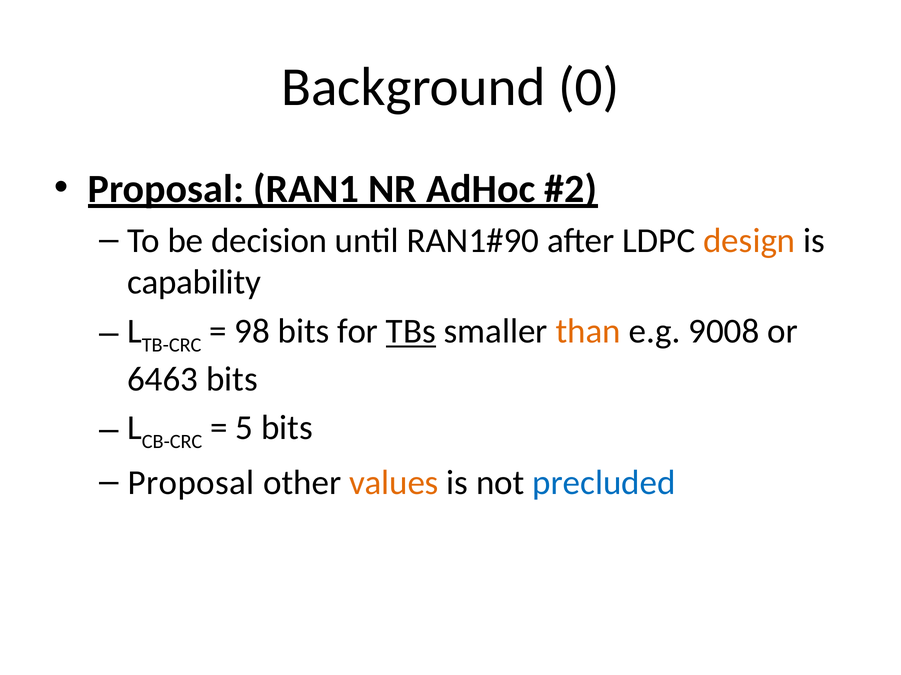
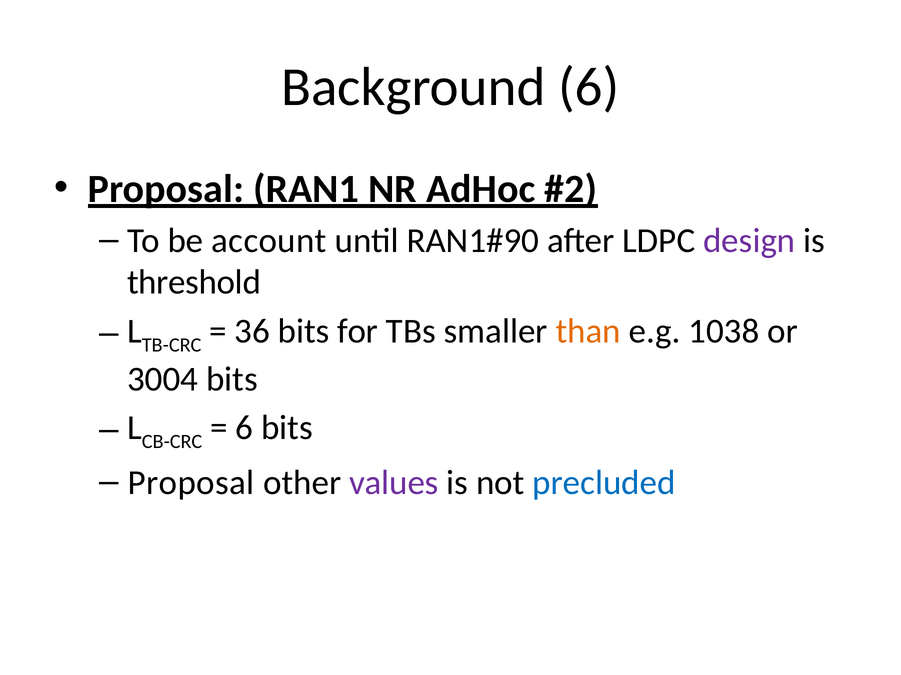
Background 0: 0 -> 6
decision: decision -> account
design colour: orange -> purple
capability: capability -> threshold
98: 98 -> 36
TBs underline: present -> none
9008: 9008 -> 1038
6463: 6463 -> 3004
5 at (244, 428): 5 -> 6
values colour: orange -> purple
